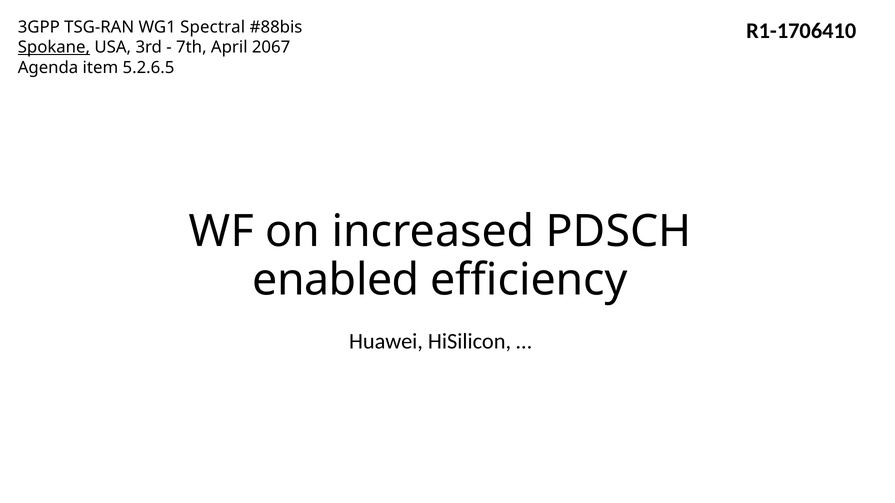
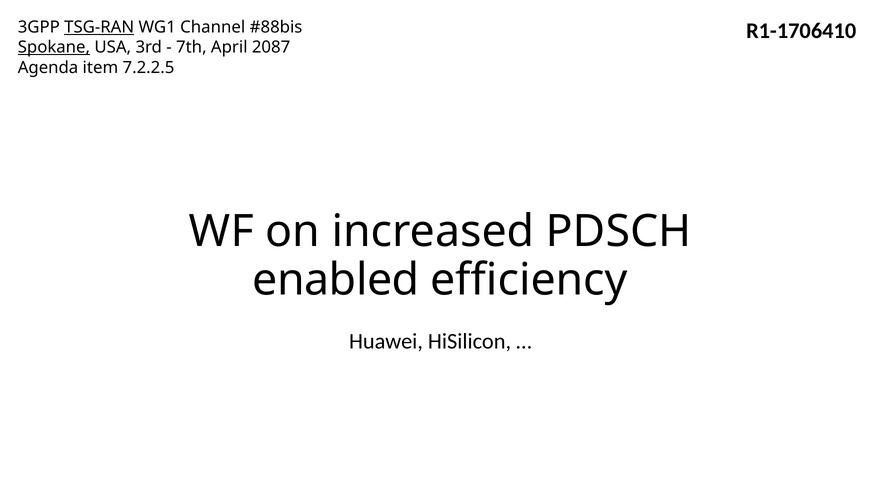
TSG-RAN underline: none -> present
Spectral: Spectral -> Channel
2067: 2067 -> 2087
5.2.6.5: 5.2.6.5 -> 7.2.2.5
